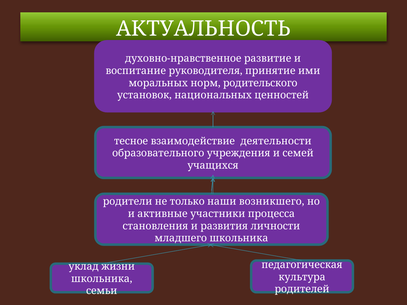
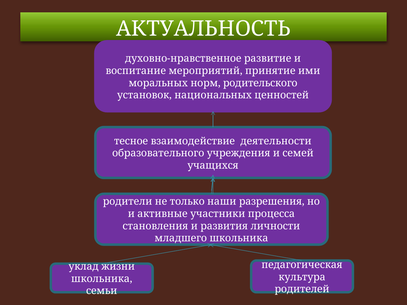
руководителя: руководителя -> мероприятий
возникшего: возникшего -> разрешения
